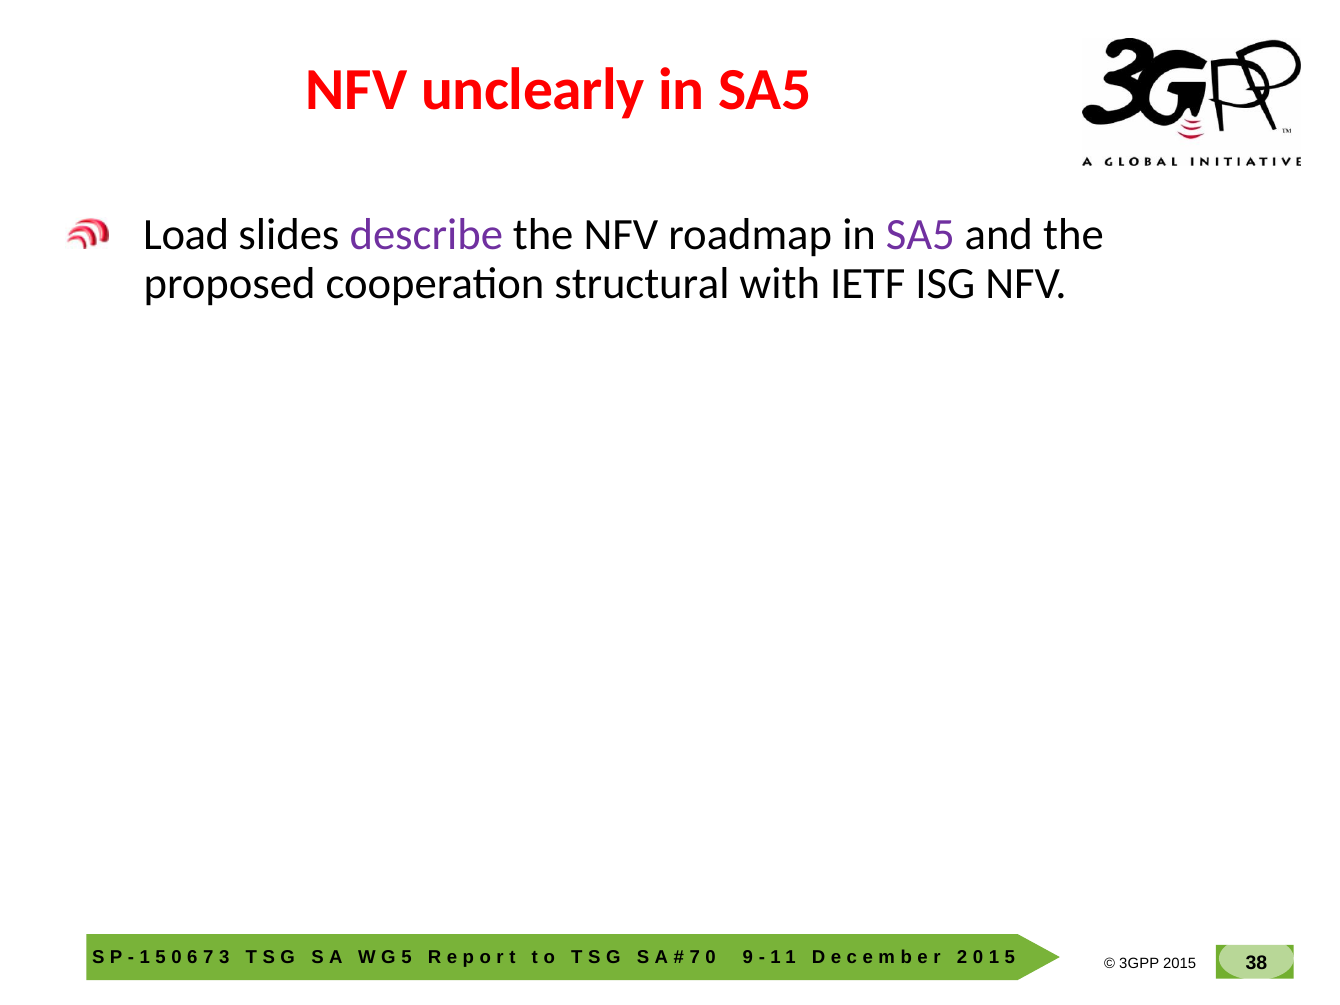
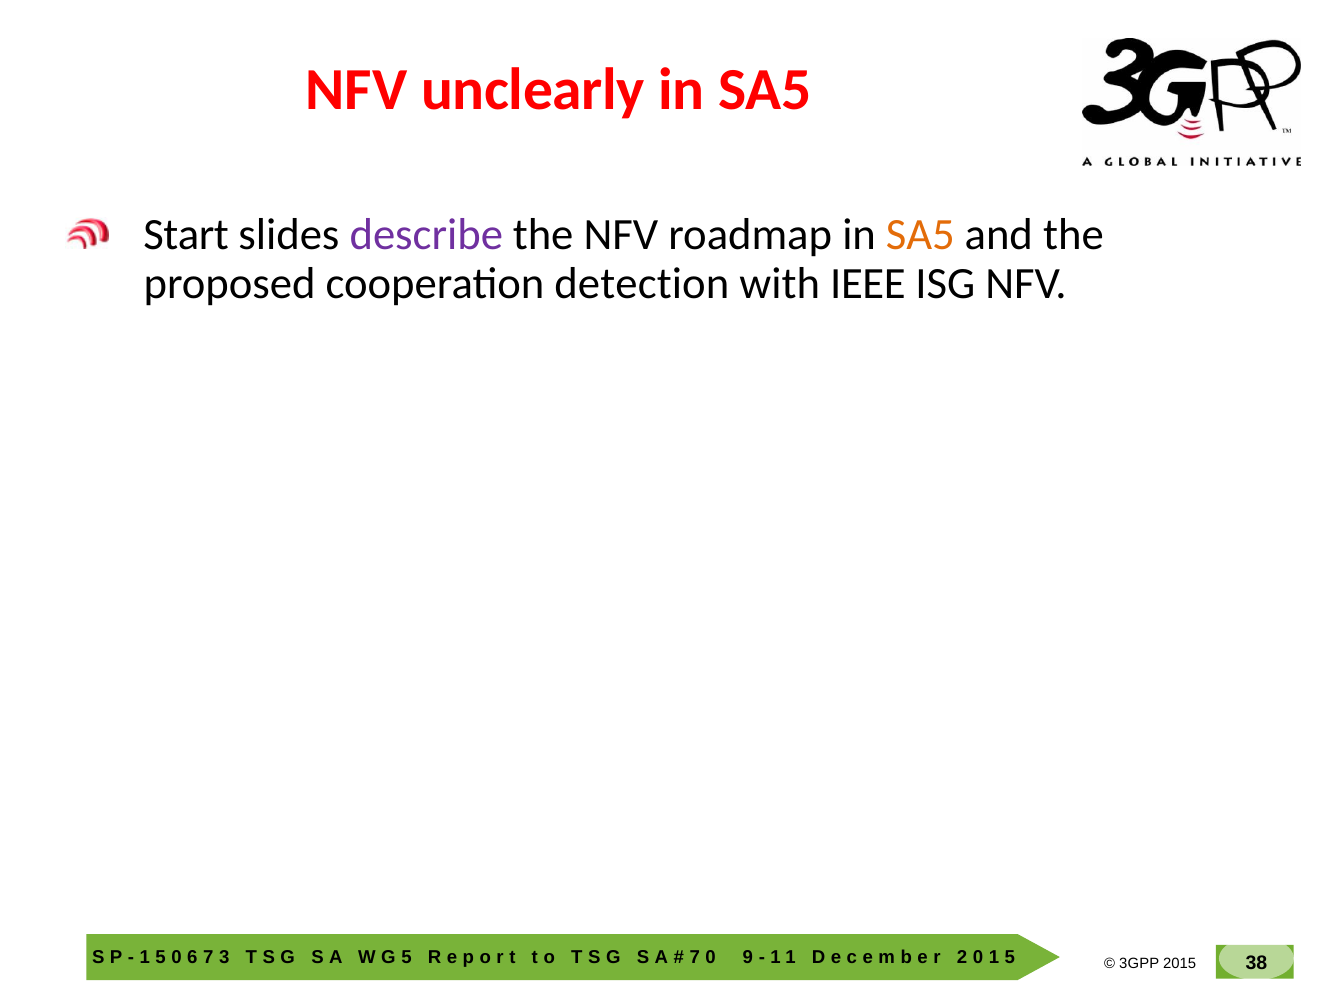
Load: Load -> Start
SA5 at (920, 235) colour: purple -> orange
structural: structural -> detection
IETF: IETF -> IEEE
